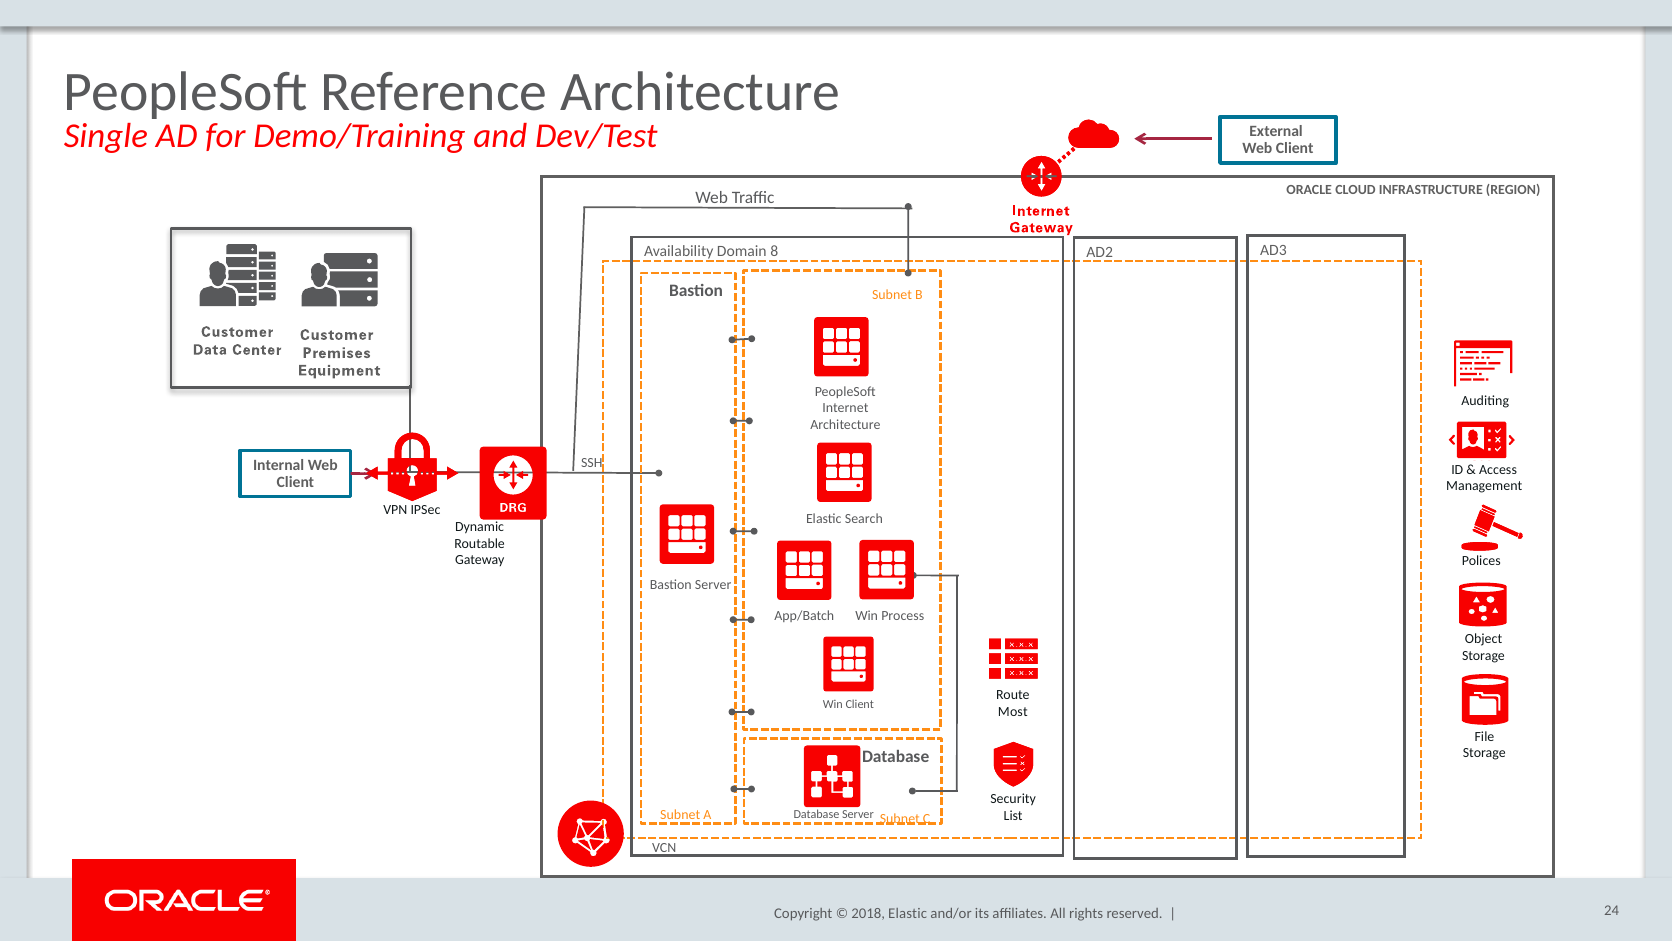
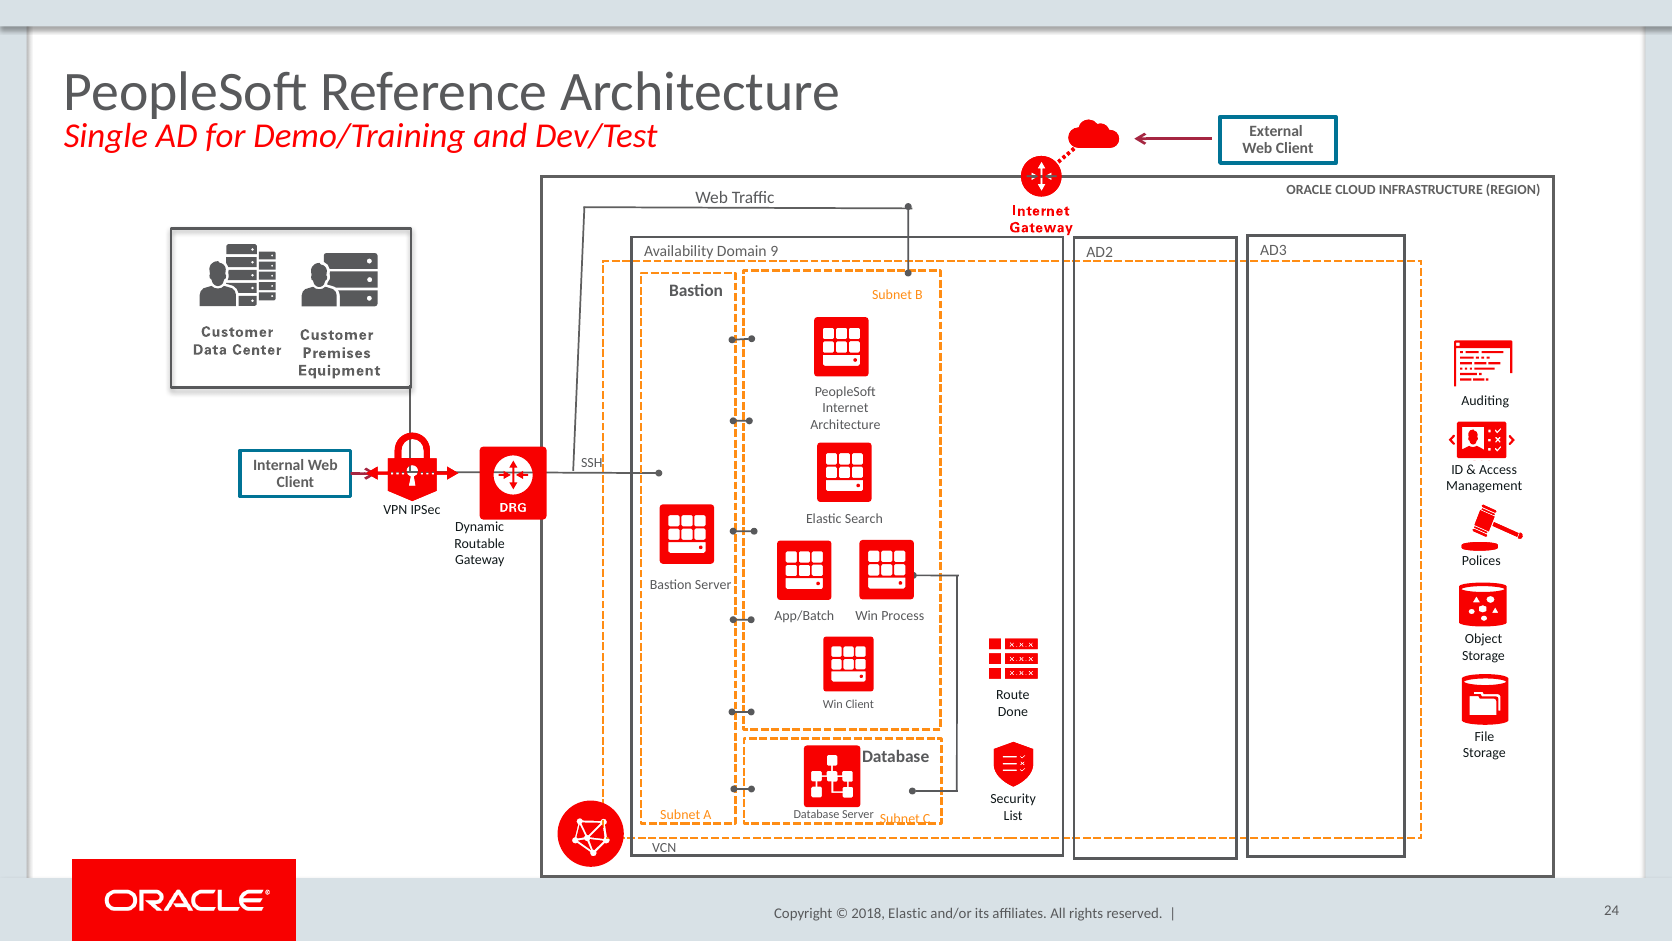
8: 8 -> 9
Most: Most -> Done
